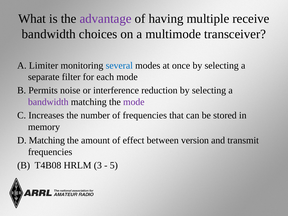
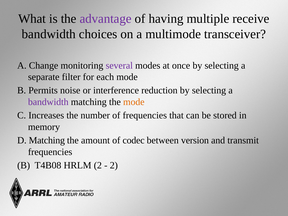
Limiter: Limiter -> Change
several colour: blue -> purple
mode at (134, 102) colour: purple -> orange
effect: effect -> codec
HRLM 3: 3 -> 2
5 at (114, 165): 5 -> 2
